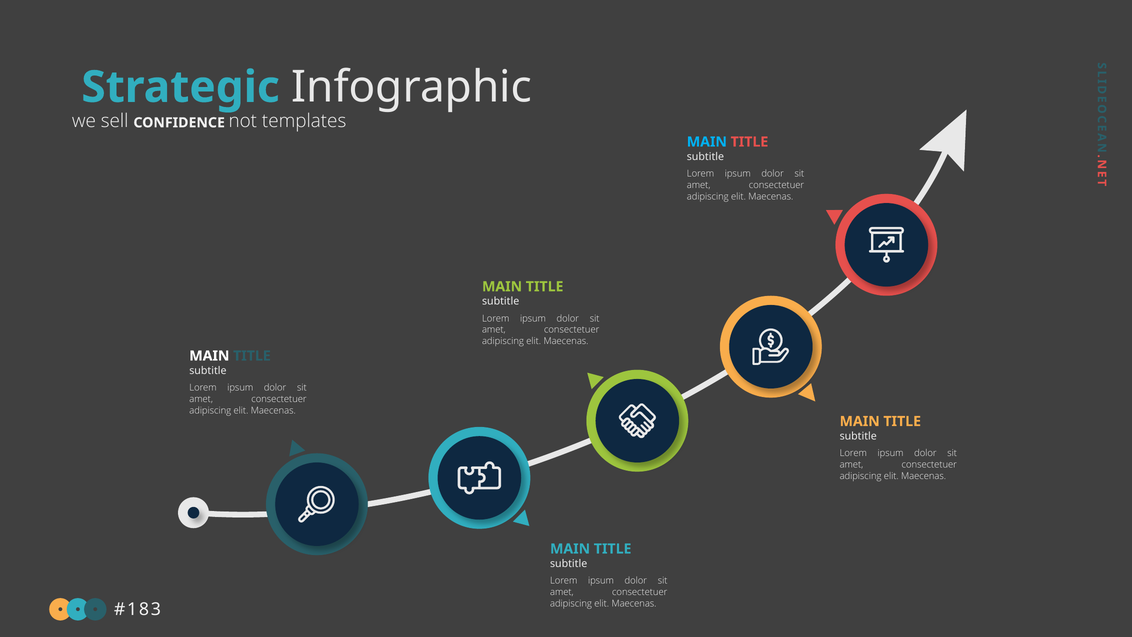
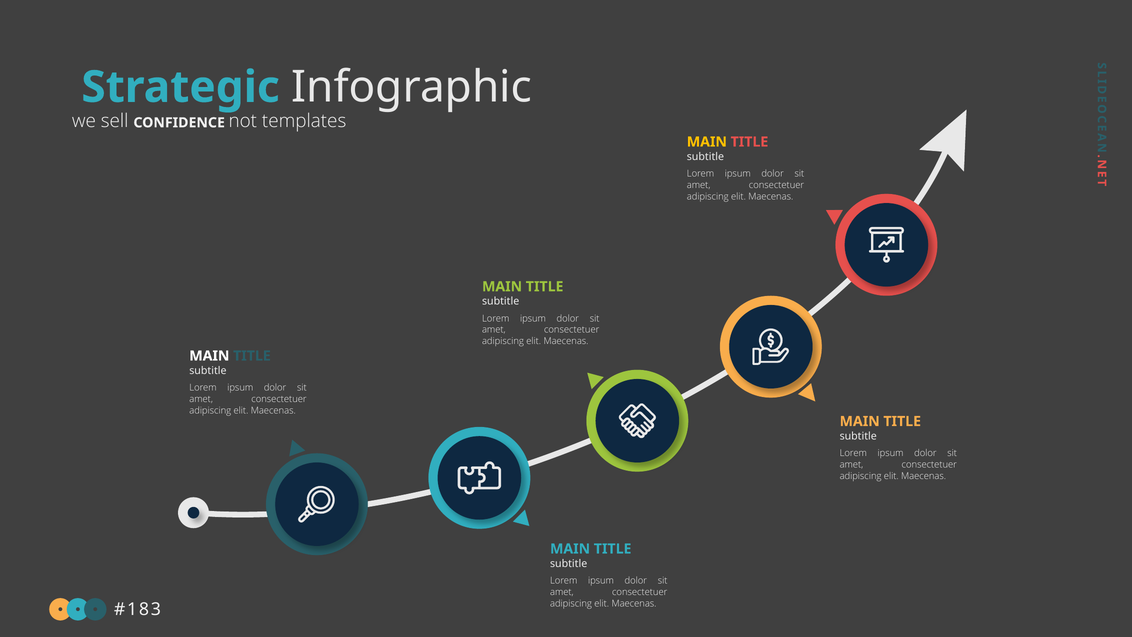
MAIN at (707, 142) colour: light blue -> yellow
